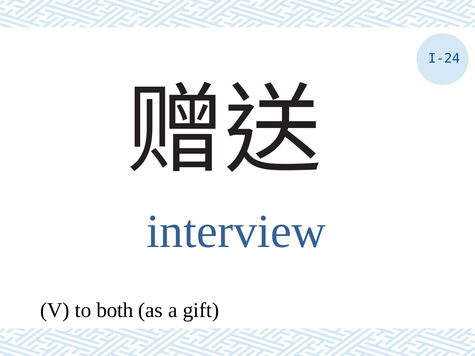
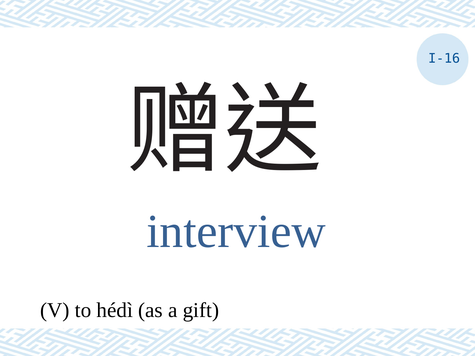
I-24: I-24 -> I-16
both: both -> hédì
